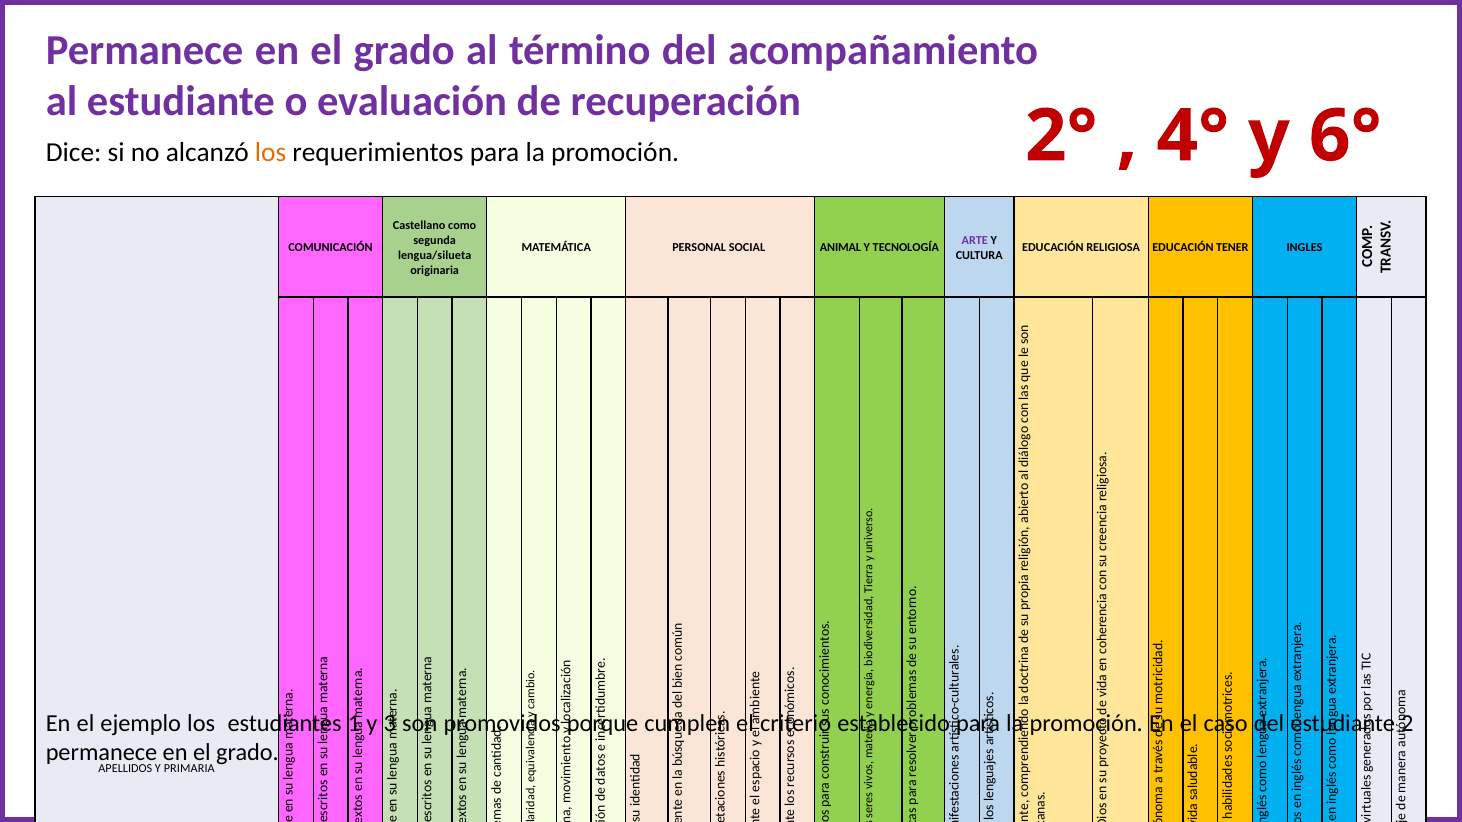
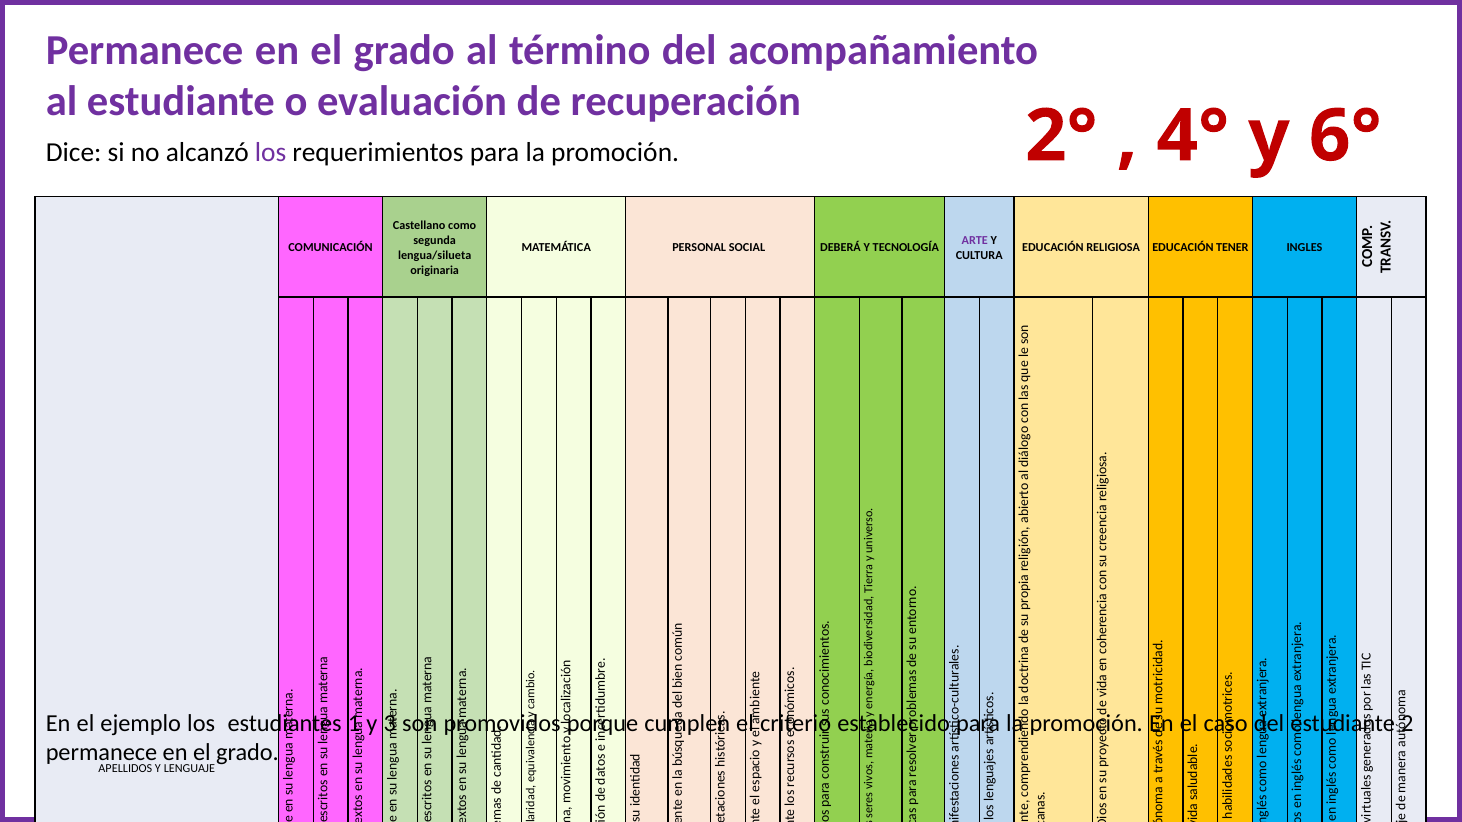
los at (271, 152) colour: orange -> purple
ANIMAL: ANIMAL -> DEBERÁ
PRIMARIA: PRIMARIA -> LENGUAJE
